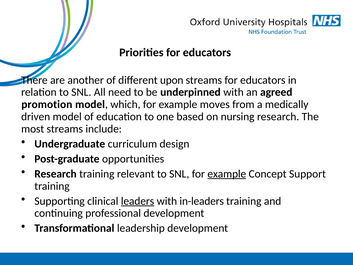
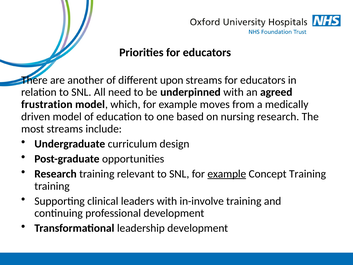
promotion: promotion -> frustration
Concept Support: Support -> Training
leaders underline: present -> none
in-leaders: in-leaders -> in-involve
